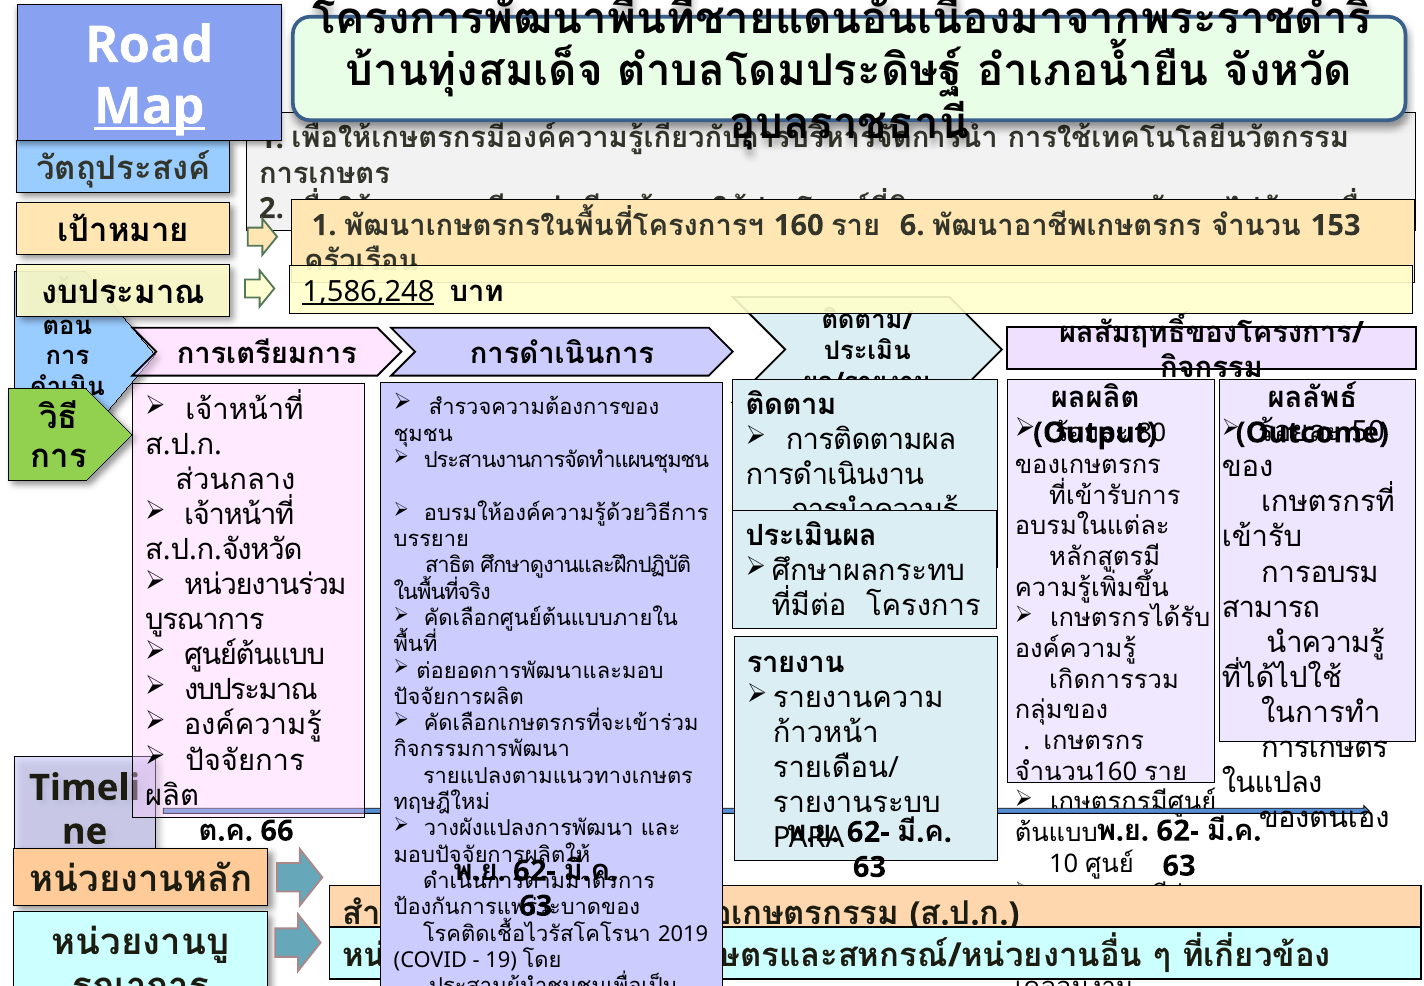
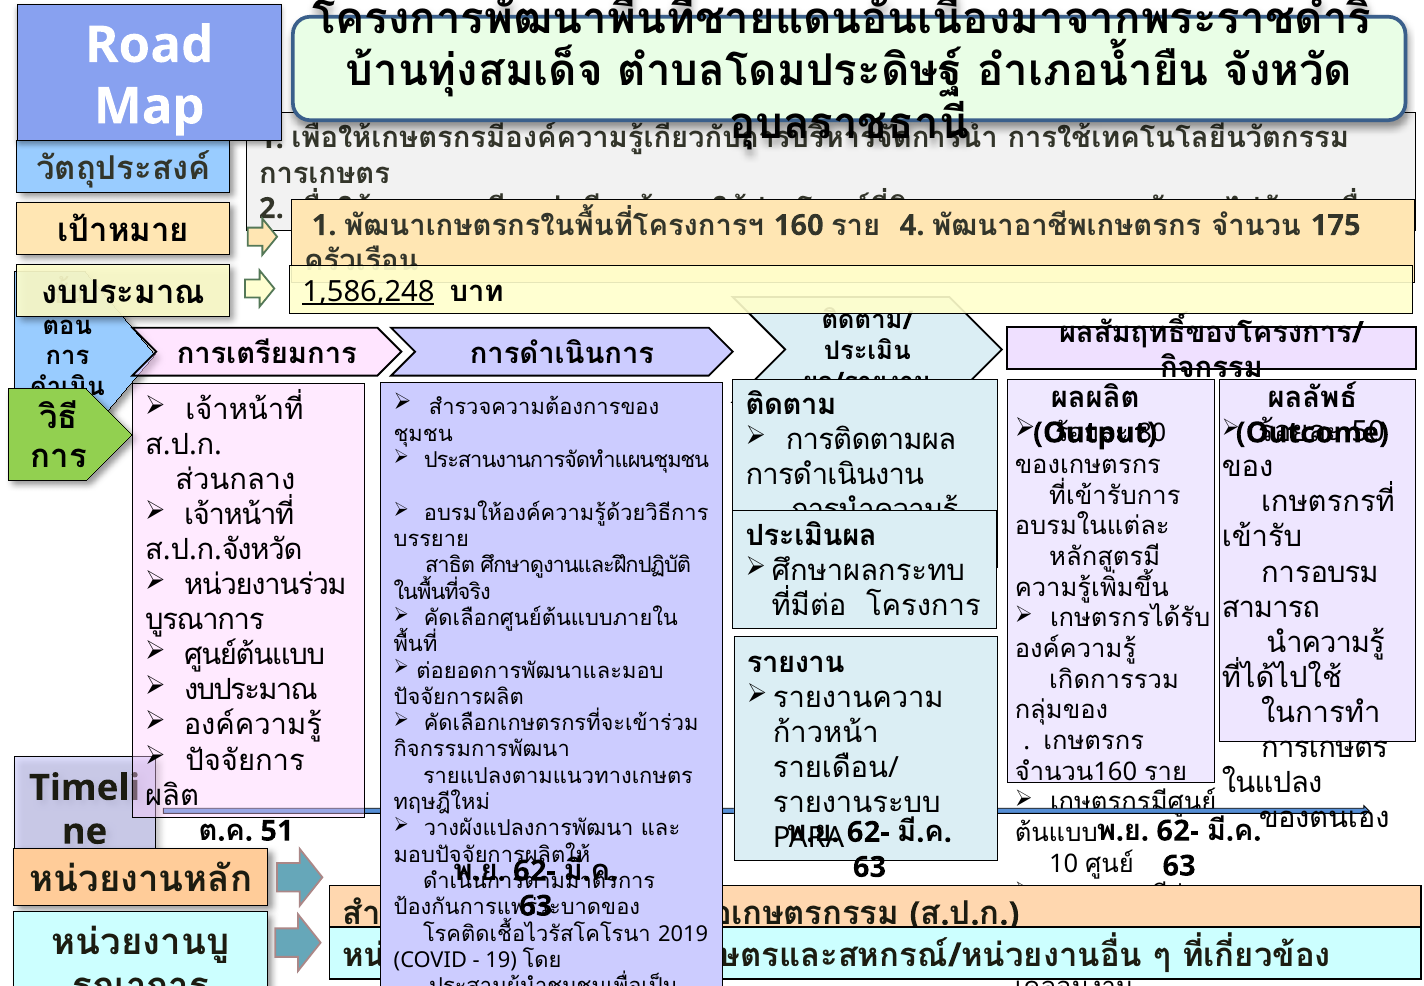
Map underline: present -> none
6: 6 -> 4
153: 153 -> 175
66: 66 -> 51
